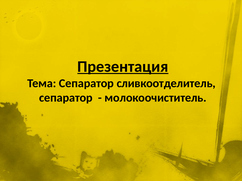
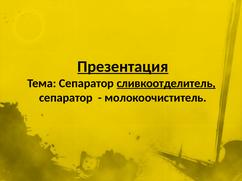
сливкоотделитель underline: none -> present
